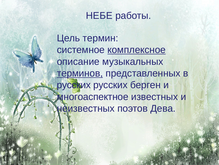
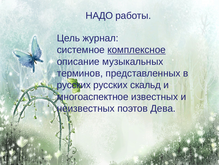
НЕБЕ: НЕБЕ -> НАДО
термин: термин -> журнал
терминов underline: present -> none
берген: берген -> скальд
